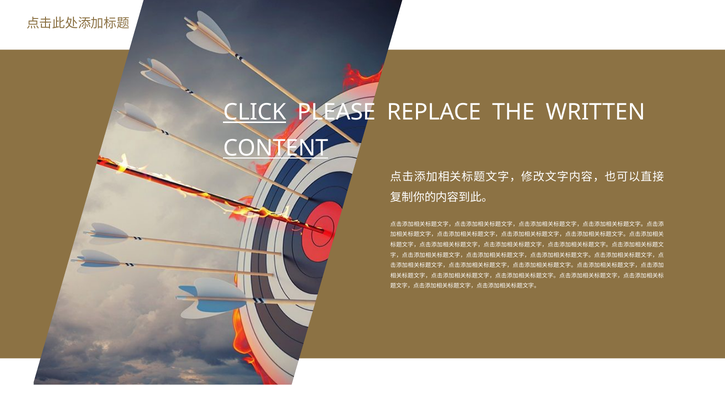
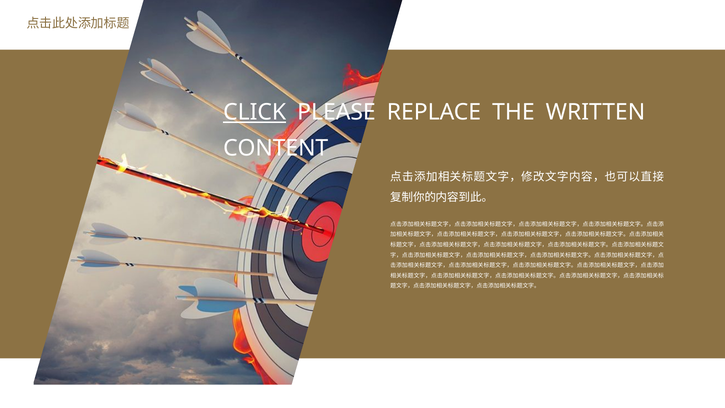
CONTENT underline: present -> none
